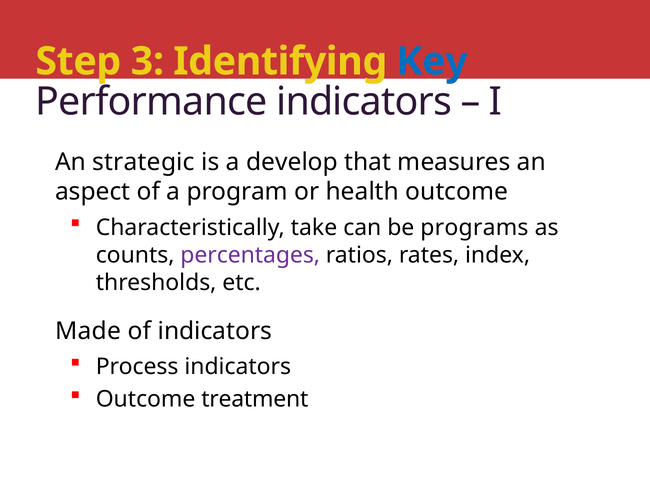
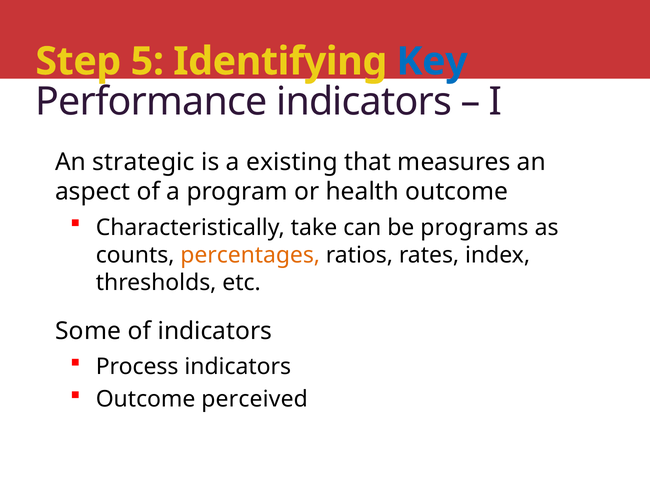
3: 3 -> 5
develop: develop -> existing
percentages colour: purple -> orange
Made: Made -> Some
treatment: treatment -> perceived
